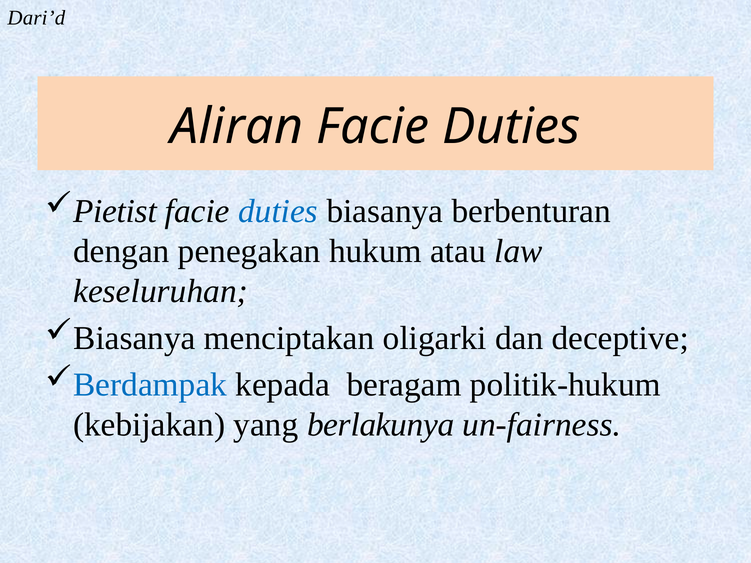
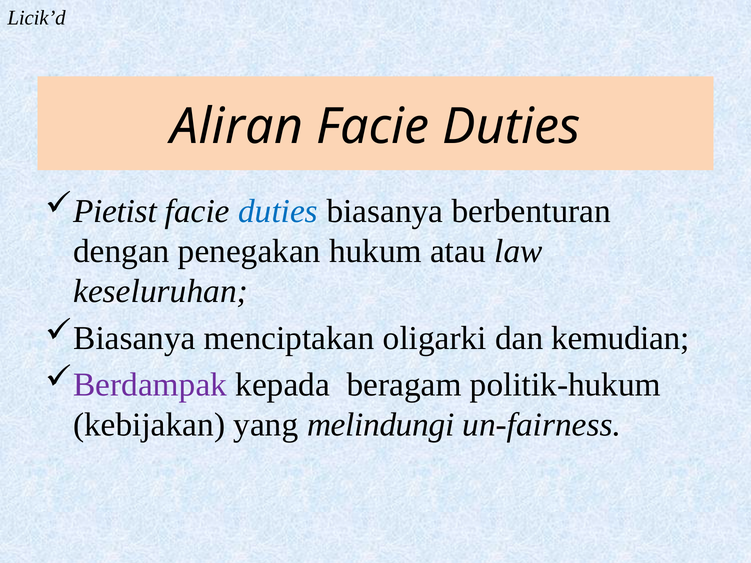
Dari’d: Dari’d -> Licik’d
deceptive: deceptive -> kemudian
Berdampak colour: blue -> purple
berlakunya: berlakunya -> melindungi
